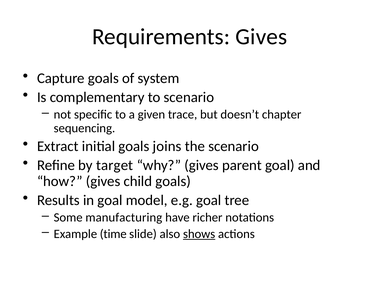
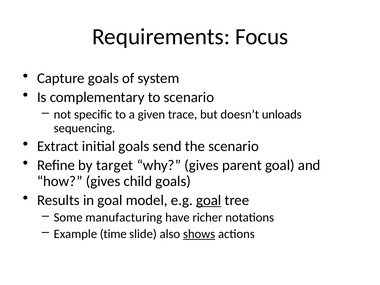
Requirements Gives: Gives -> Focus
chapter: chapter -> unloads
joins: joins -> send
goal at (209, 200) underline: none -> present
